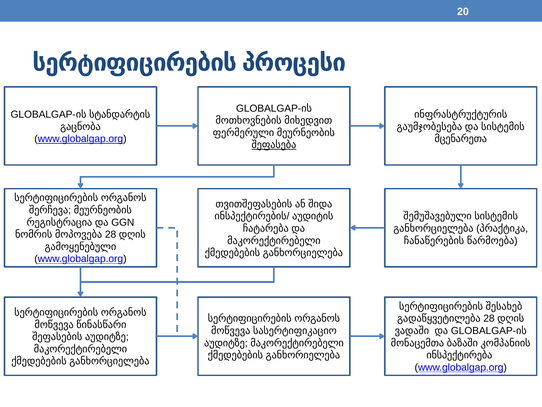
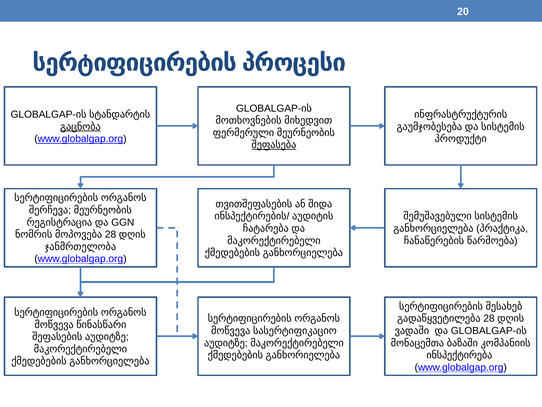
გაცნობა underline: none -> present
მცენარეთა: მცენარეთა -> პროდუქტი
გამოყენებული: გამოყენებული -> ჯანმრთელობა
